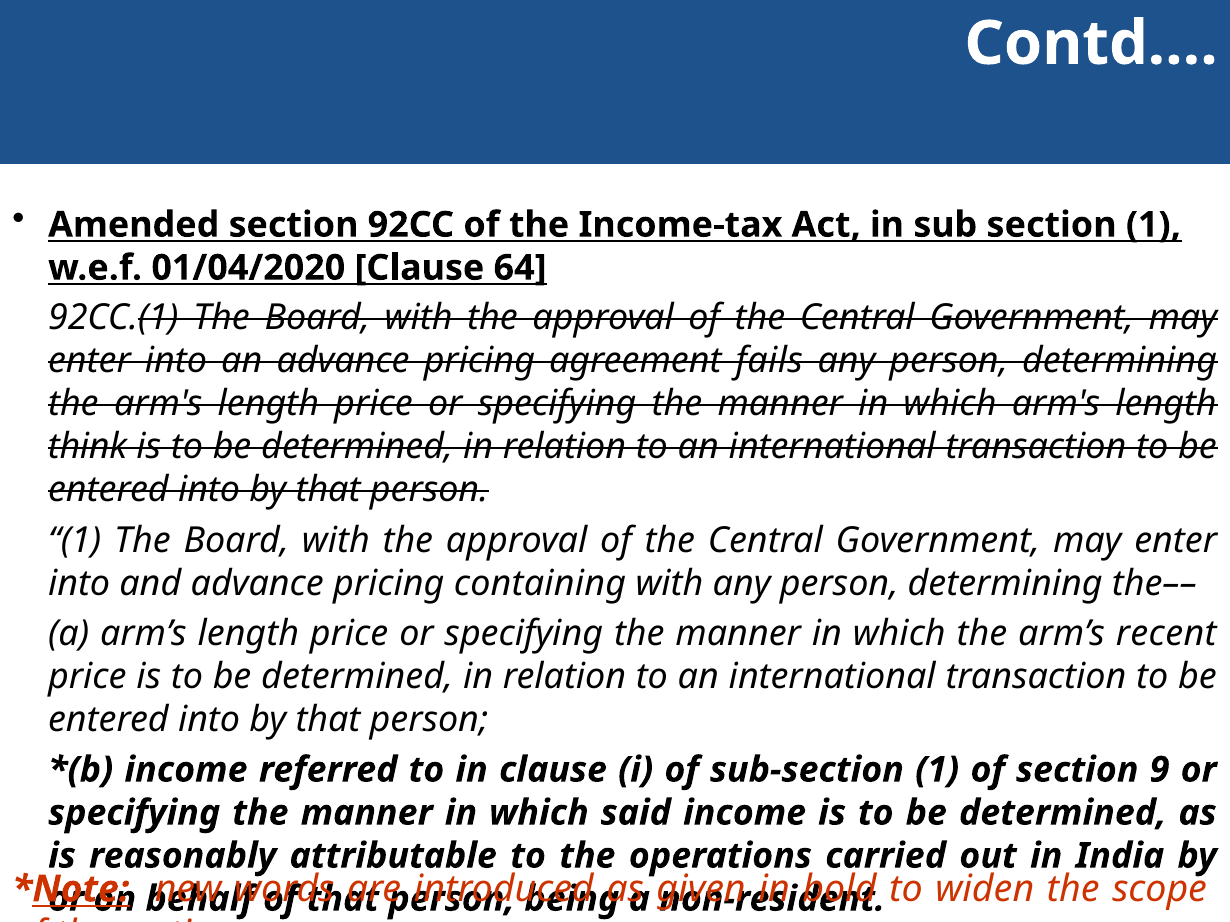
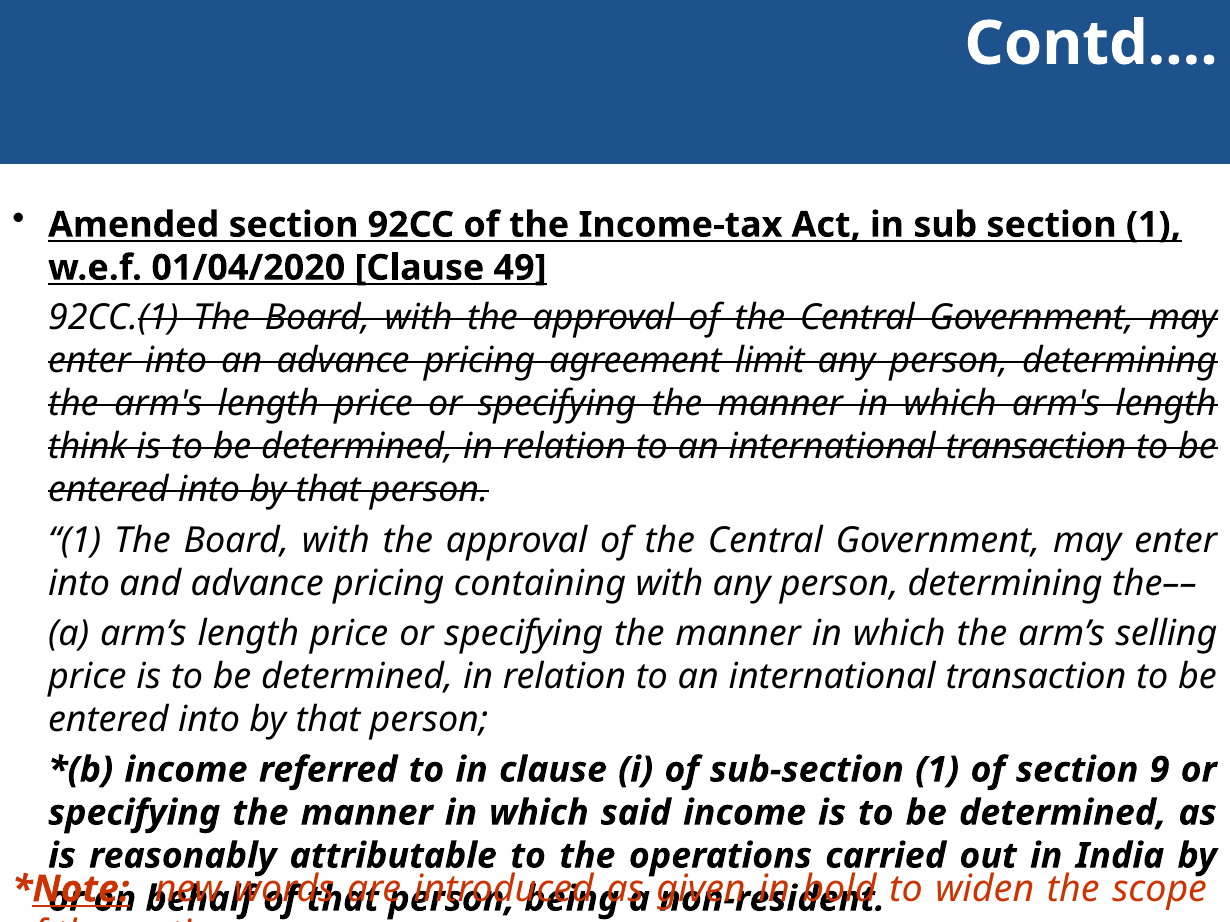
64: 64 -> 49
fails: fails -> limit
recent: recent -> selling
